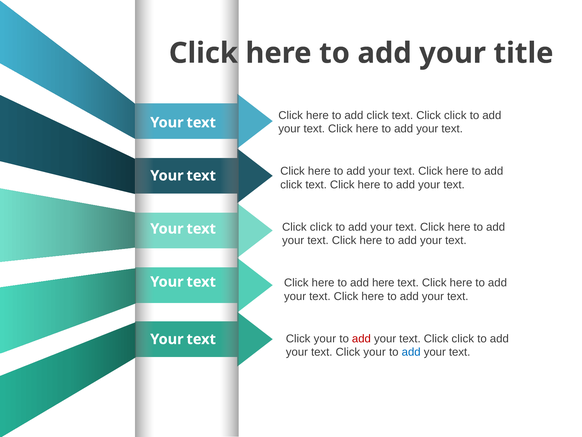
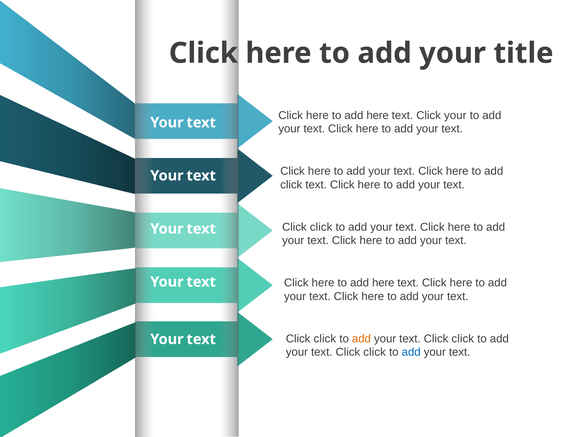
click at (378, 115): click -> here
click at (455, 115): click -> your
your at (325, 338): your -> click
add at (361, 338) colour: red -> orange
your at (375, 352): your -> click
